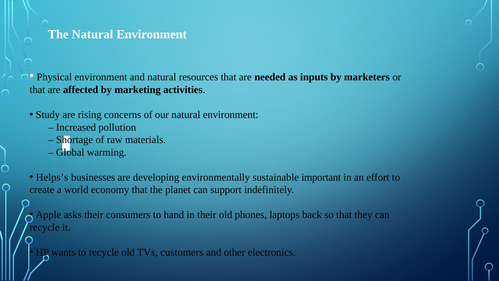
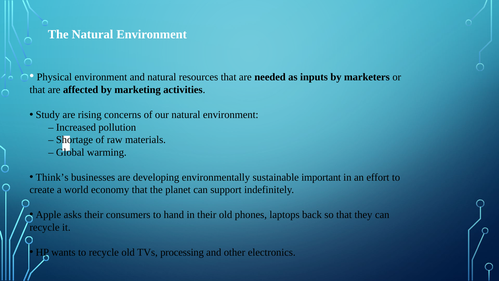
Helps’s: Helps’s -> Think’s
customers: customers -> processing
